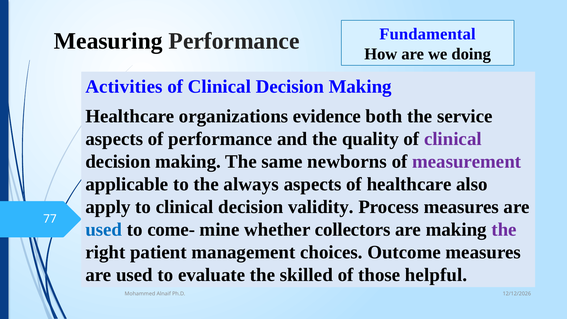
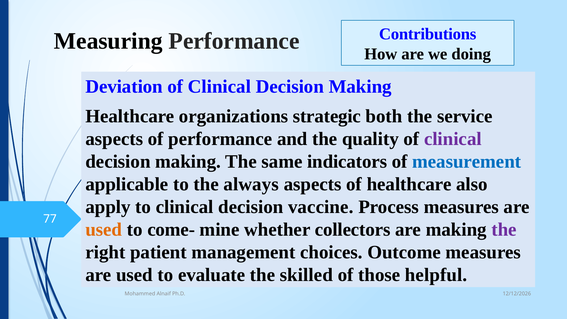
Fundamental: Fundamental -> Contributions
Activities: Activities -> Deviation
evidence: evidence -> strategic
newborns: newborns -> indicators
measurement colour: purple -> blue
validity: validity -> vaccine
used at (104, 230) colour: blue -> orange
